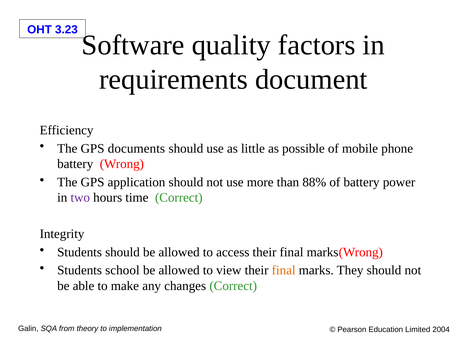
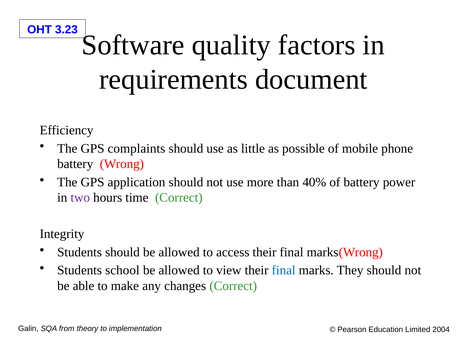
documents: documents -> complaints
88%: 88% -> 40%
final at (284, 271) colour: orange -> blue
